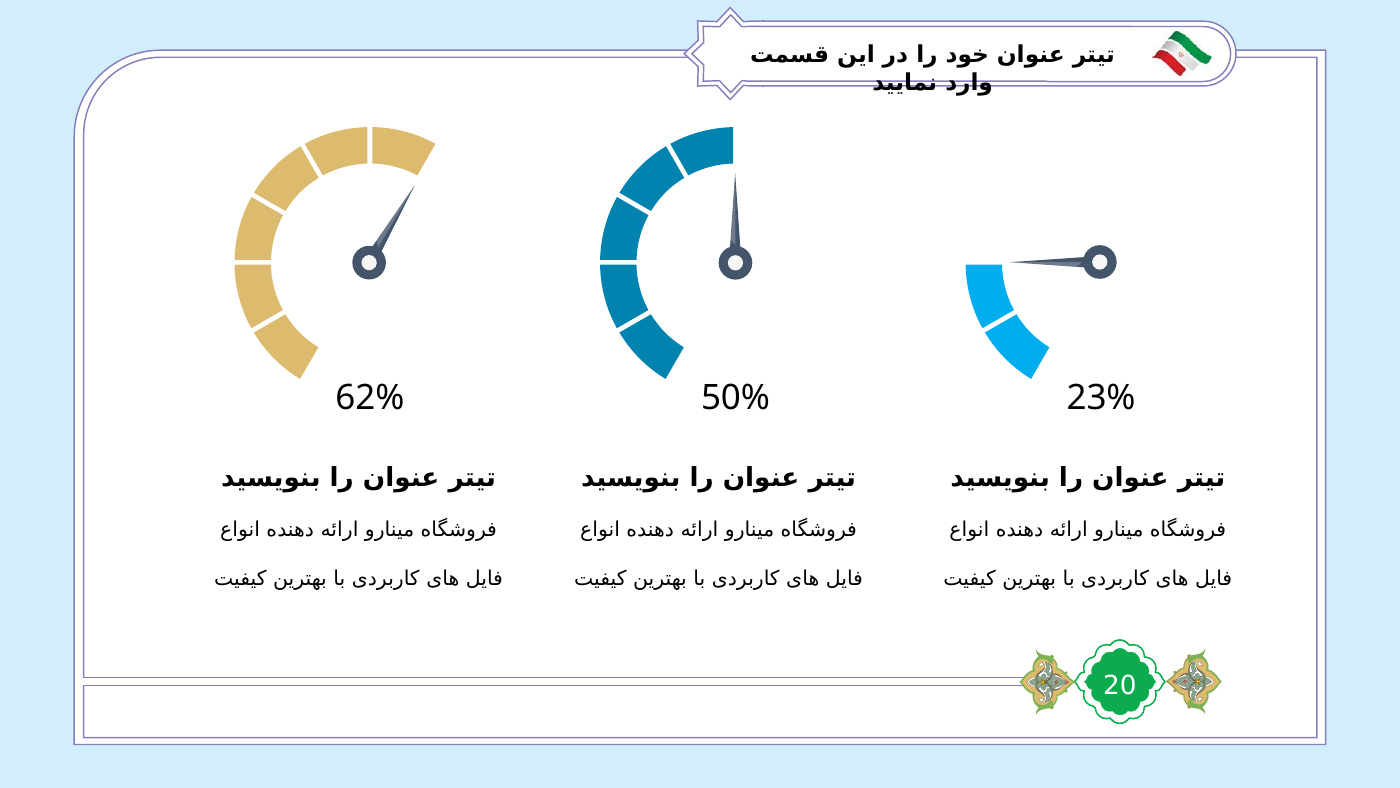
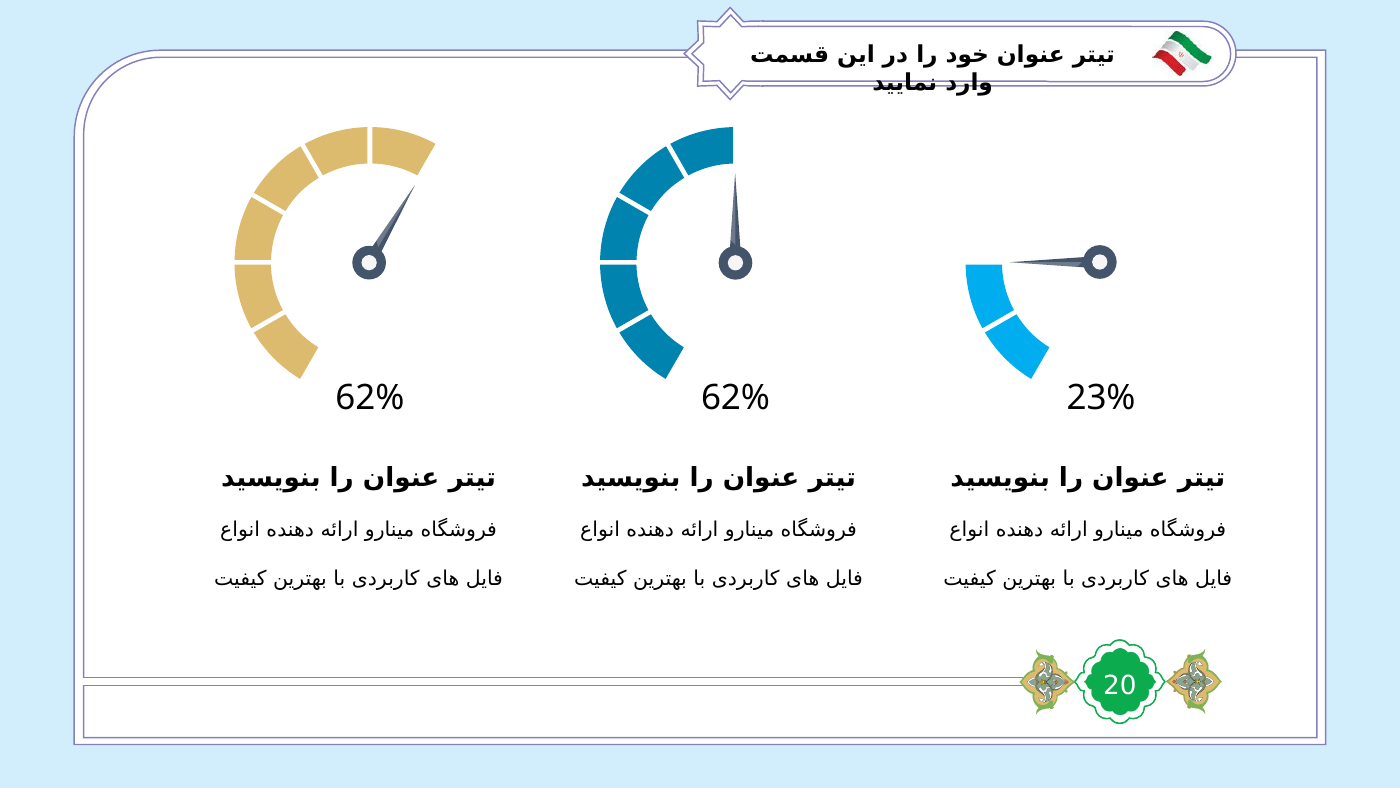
62% 50%: 50% -> 62%
